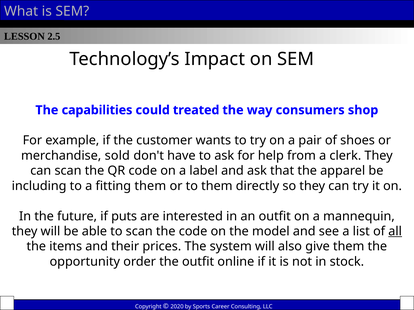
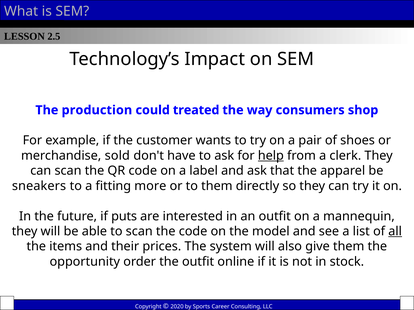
capabilities: capabilities -> production
help underline: none -> present
including: including -> sneakers
fitting them: them -> more
